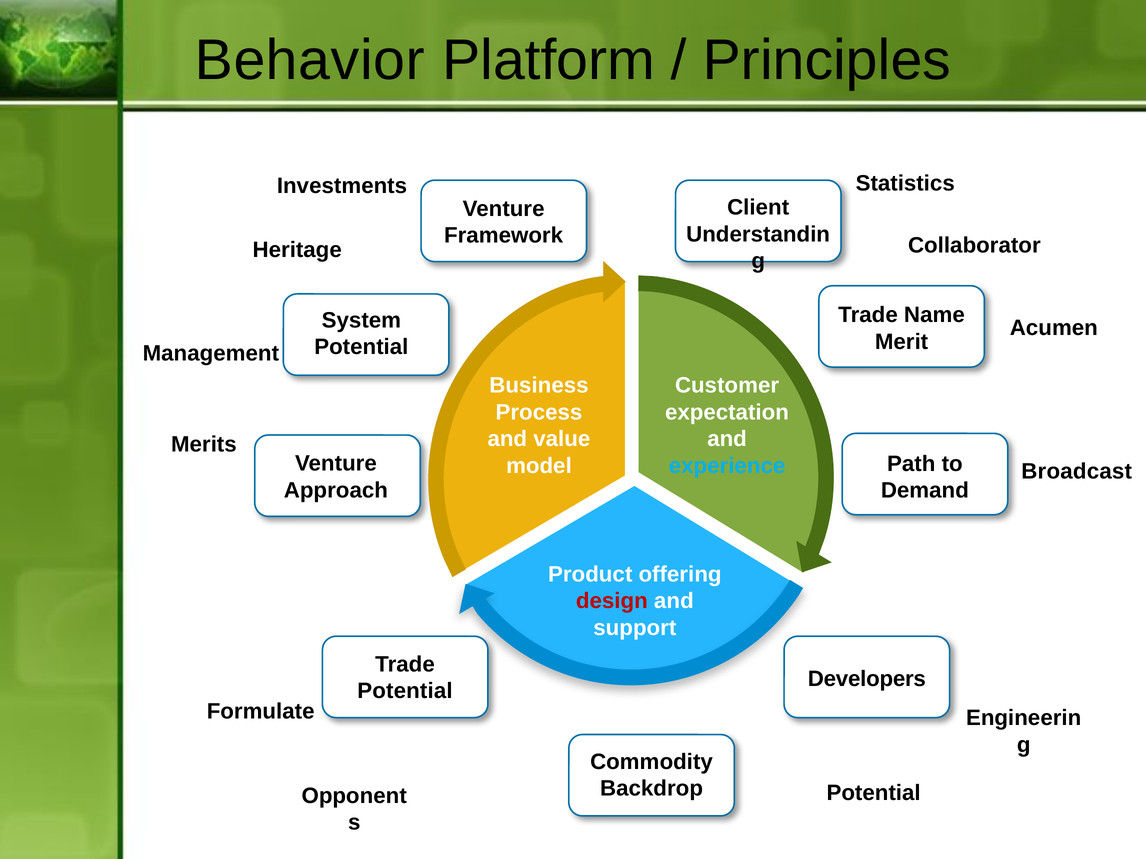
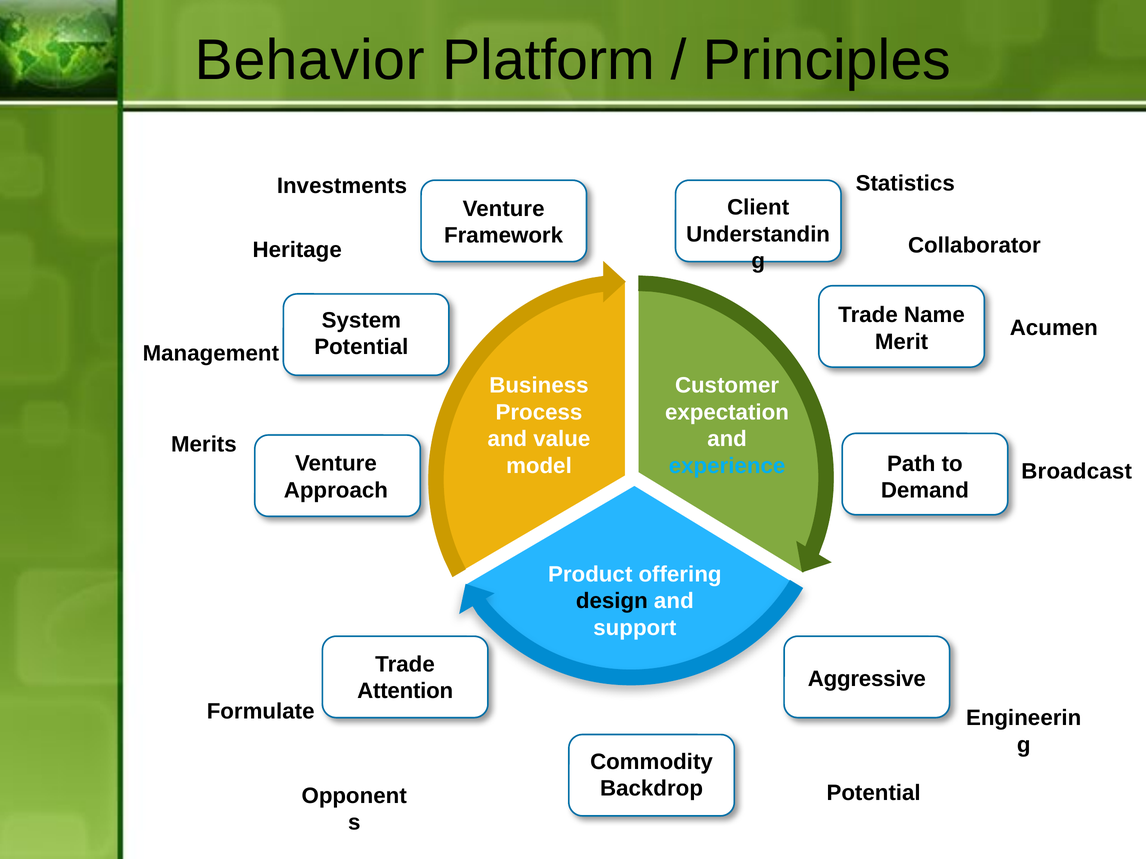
design colour: red -> black
Developers: Developers -> Aggressive
Potential at (405, 691): Potential -> Attention
